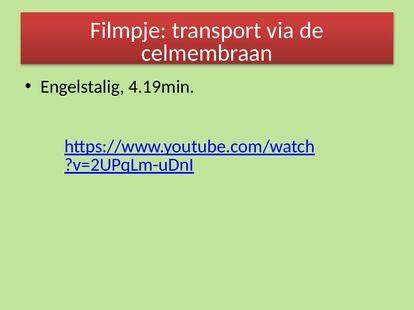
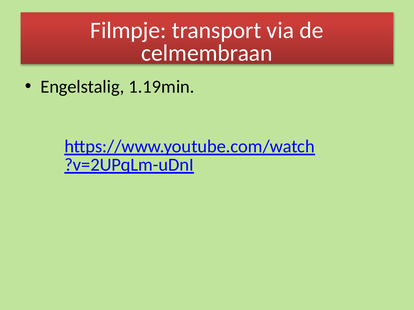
4.19min: 4.19min -> 1.19min
